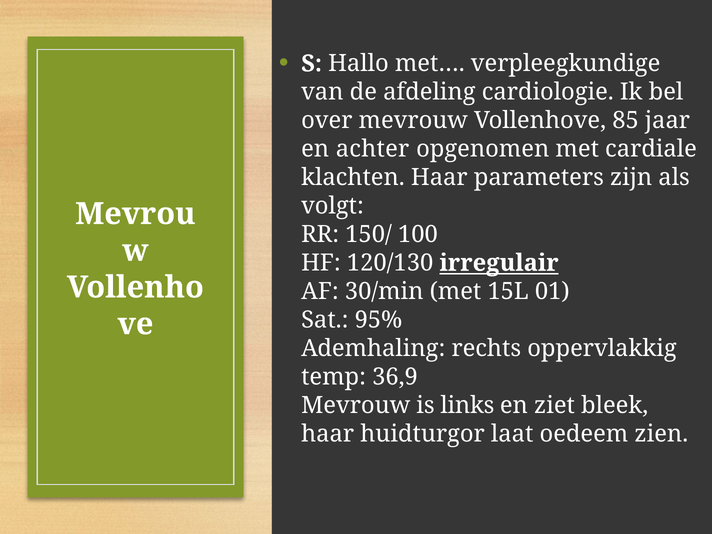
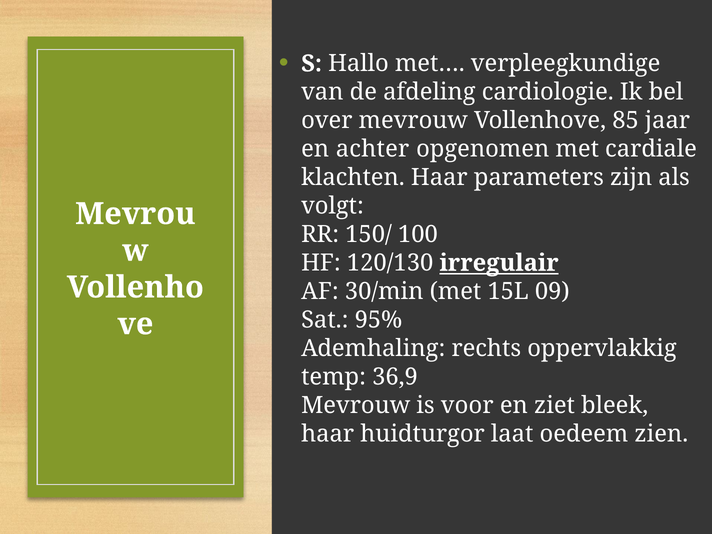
01: 01 -> 09
links: links -> voor
